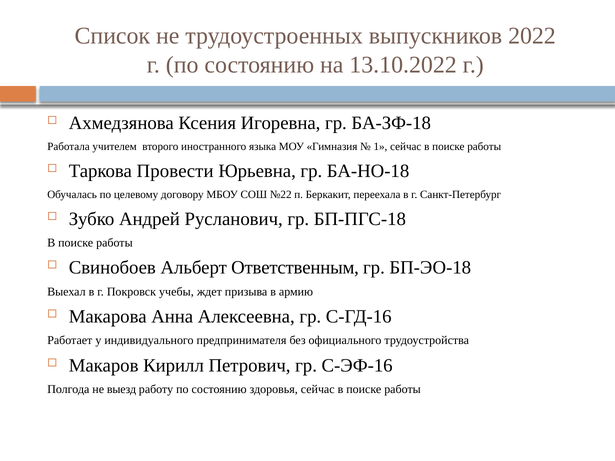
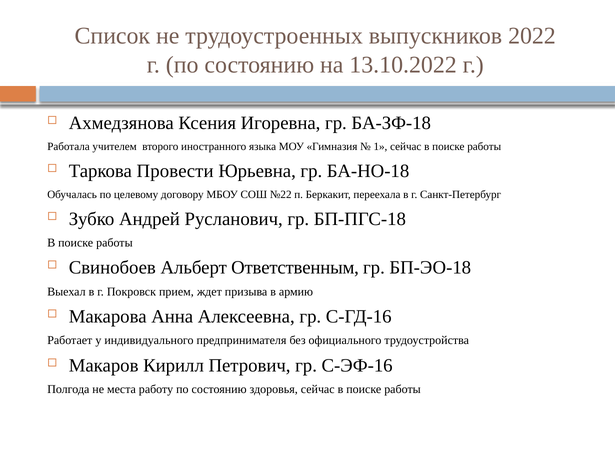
учебы: учебы -> прием
выезд: выезд -> места
